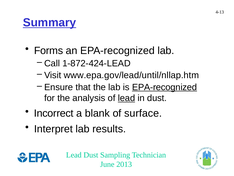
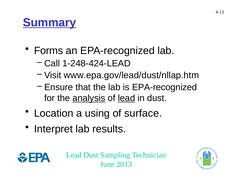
1-872-424-LEAD: 1-872-424-LEAD -> 1-248-424-LEAD
www.epa.gov/lead/until/nllap.htm: www.epa.gov/lead/until/nllap.htm -> www.epa.gov/lead/dust/nllap.htm
EPA-recognized at (165, 87) underline: present -> none
analysis underline: none -> present
Incorrect: Incorrect -> Location
blank: blank -> using
